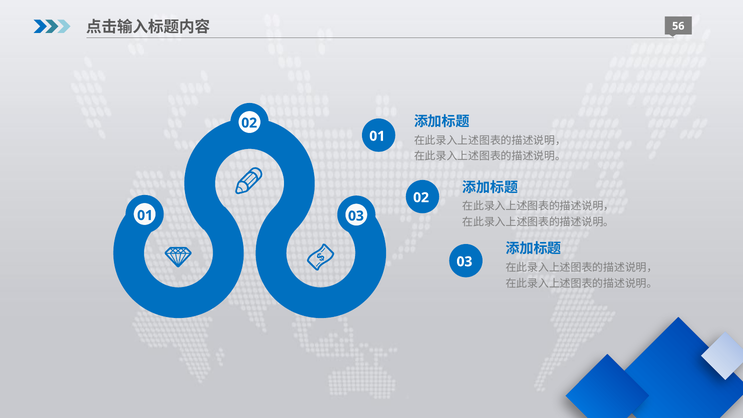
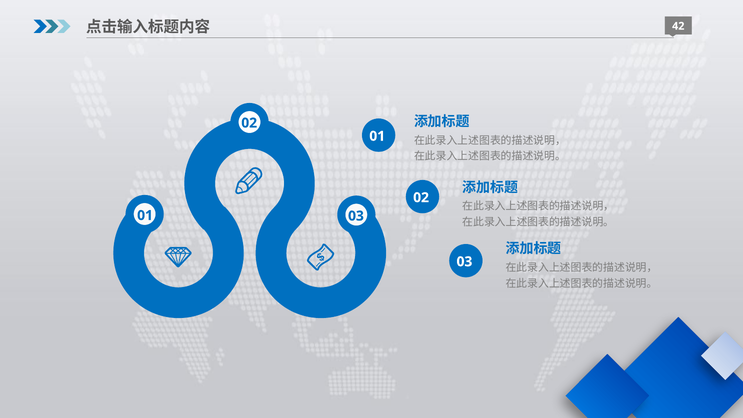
56: 56 -> 42
